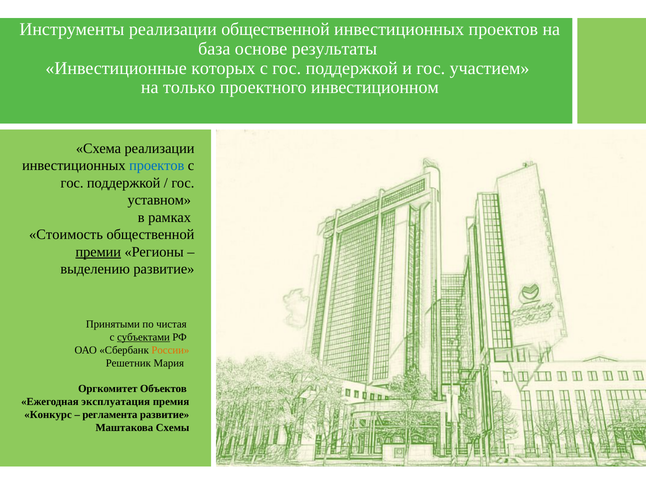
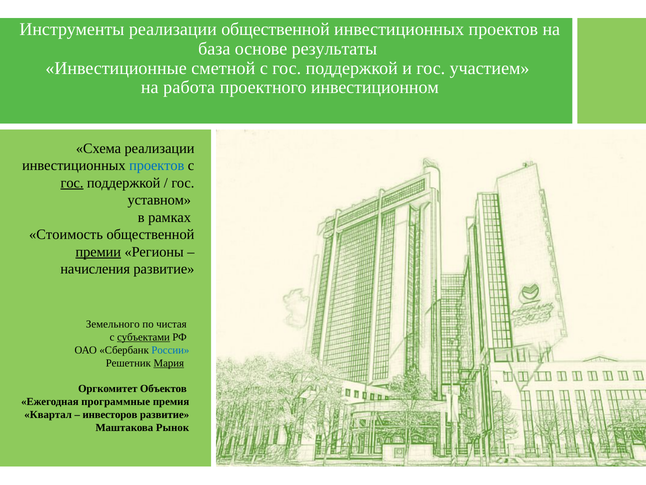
которых: которых -> сметной
только: только -> работа
гос at (72, 183) underline: none -> present
выделению: выделению -> начисления
Принятыми: Принятыми -> Земельного
России colour: orange -> blue
Мария underline: none -> present
эксплуатация: эксплуатация -> программные
Конкурс: Конкурс -> Квартал
регламента: регламента -> инвесторов
Схемы: Схемы -> Рынок
